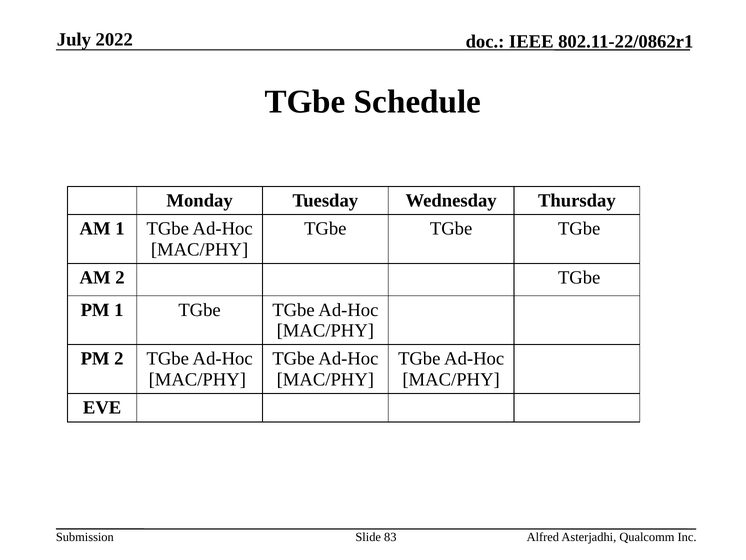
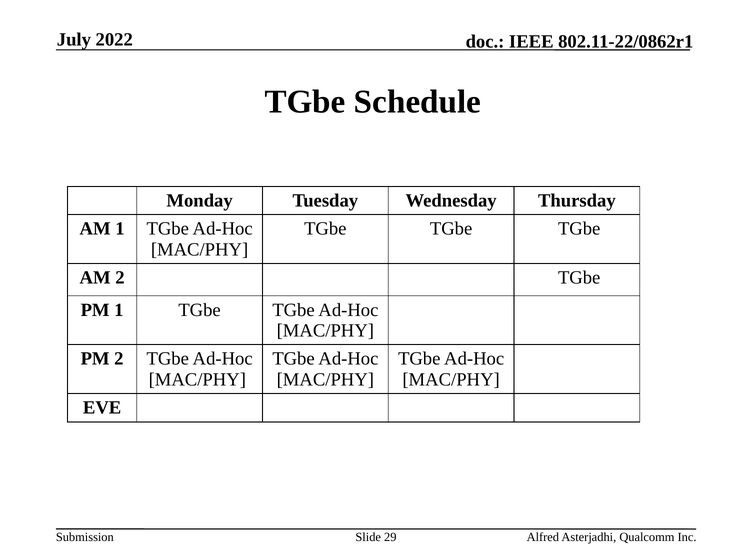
83: 83 -> 29
